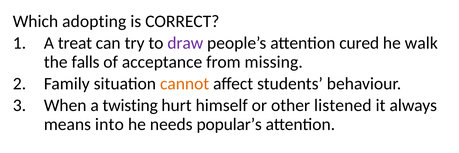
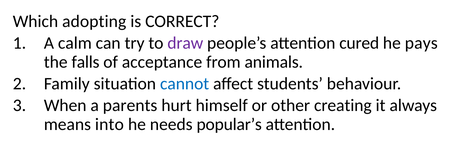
treat: treat -> calm
walk: walk -> pays
missing: missing -> animals
cannot colour: orange -> blue
twisting: twisting -> parents
listened: listened -> creating
